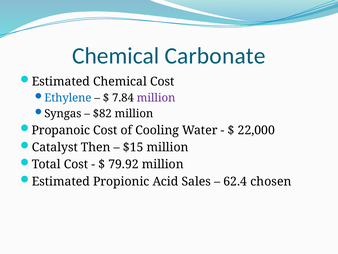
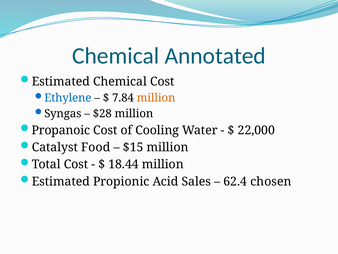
Carbonate: Carbonate -> Annotated
million at (156, 98) colour: purple -> orange
$82: $82 -> $28
Then: Then -> Food
79.92: 79.92 -> 18.44
